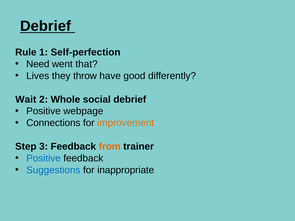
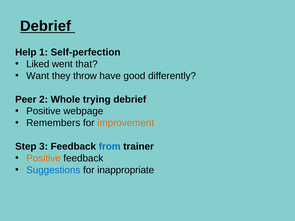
Rule: Rule -> Help
Need: Need -> Liked
Lives: Lives -> Want
Wait: Wait -> Peer
social: social -> trying
Connections: Connections -> Remembers
from colour: orange -> blue
Positive at (43, 158) colour: blue -> orange
